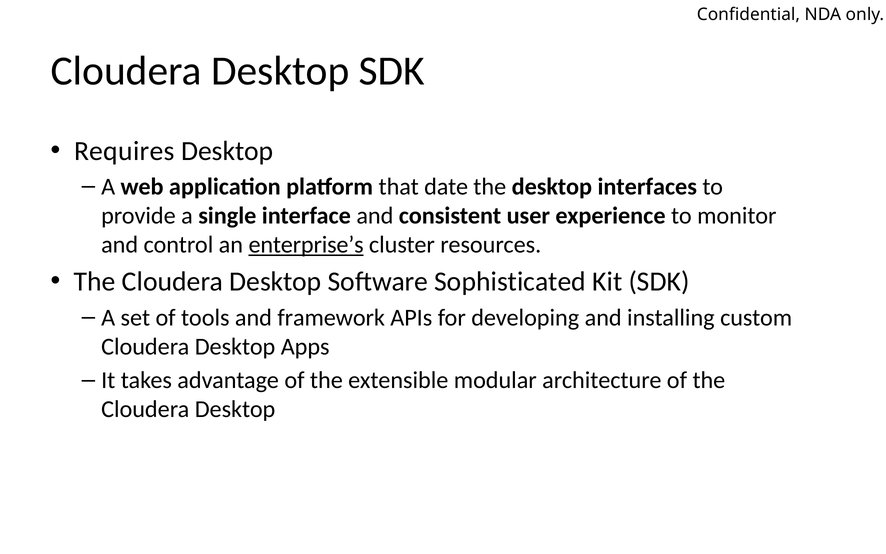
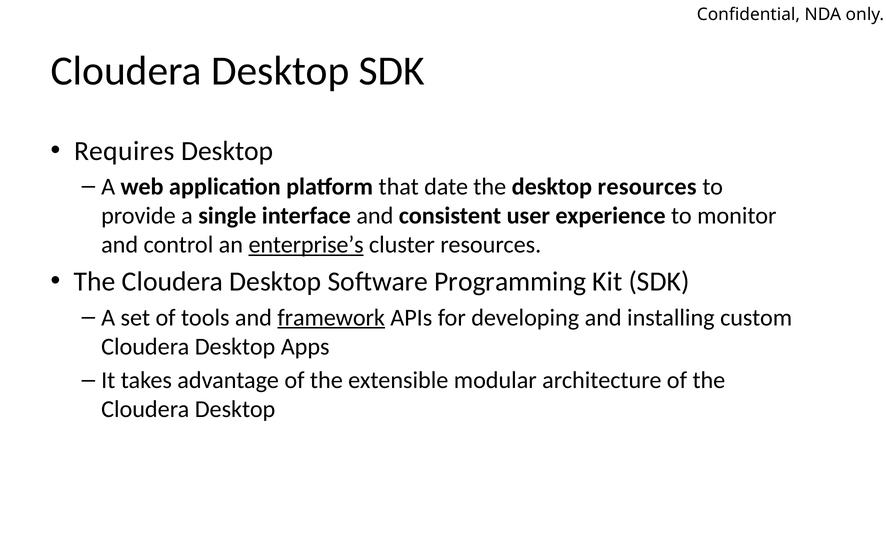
desktop interfaces: interfaces -> resources
Sophisticated: Sophisticated -> Programming
framework underline: none -> present
